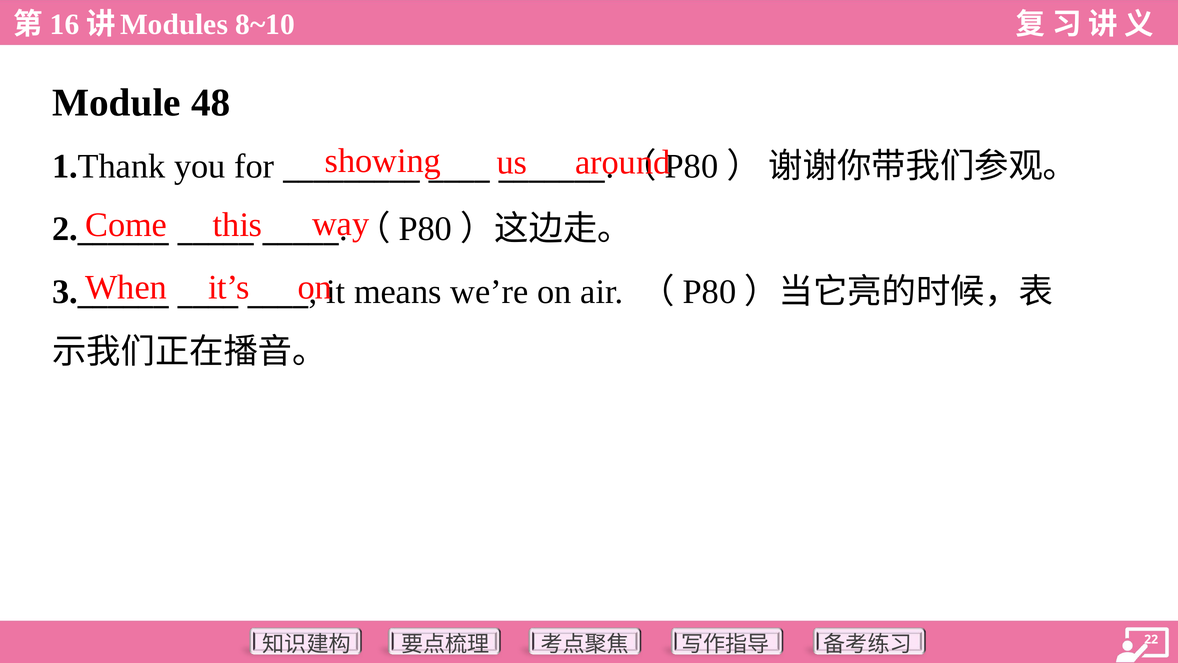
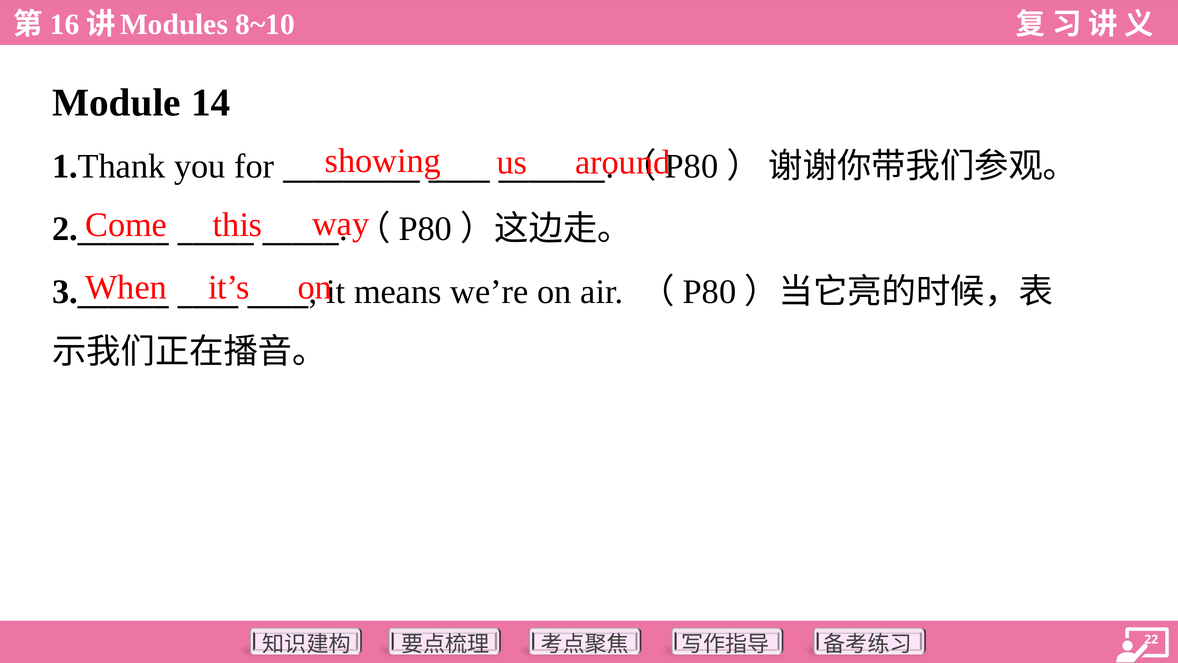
48: 48 -> 14
